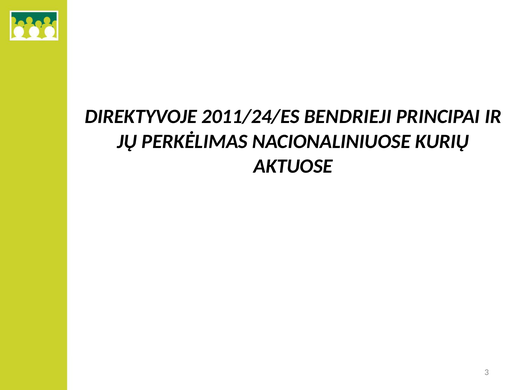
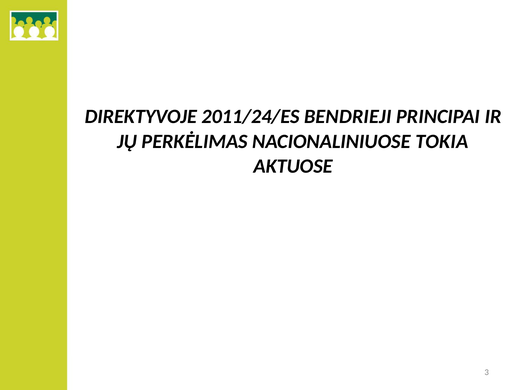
KURIŲ: KURIŲ -> TOKIA
